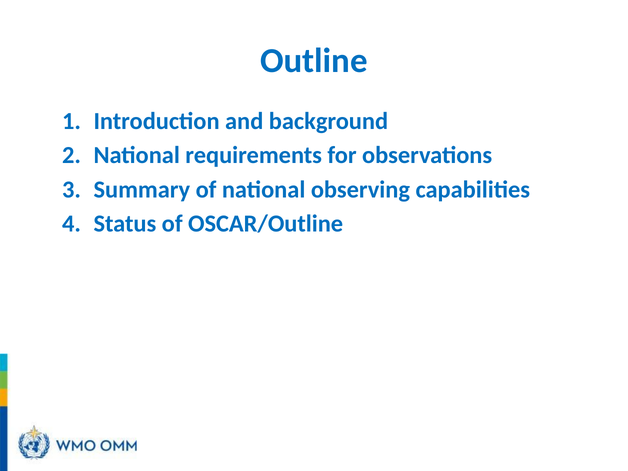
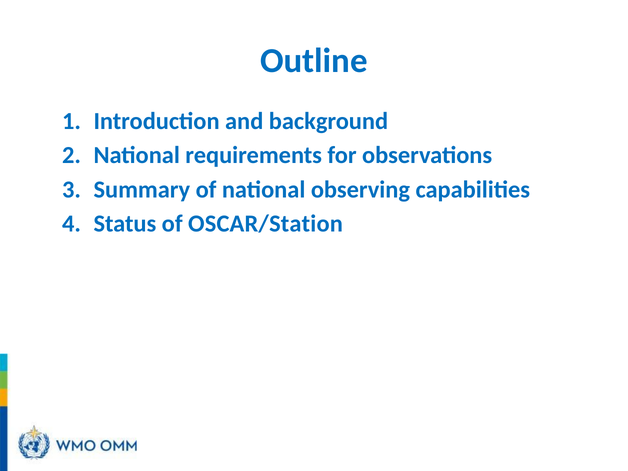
OSCAR/Outline: OSCAR/Outline -> OSCAR/Station
